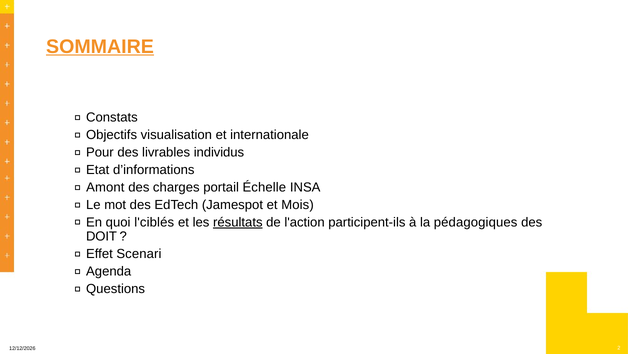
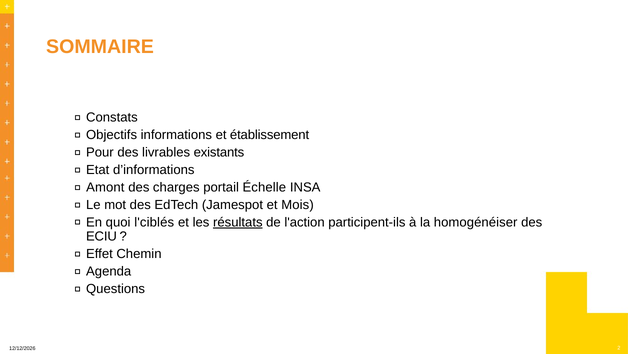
SOMMAIRE underline: present -> none
visualisation: visualisation -> informations
internationale: internationale -> établissement
individus: individus -> existants
pédagogiques: pédagogiques -> homogénéiser
DOIT: DOIT -> ECIU
Scenari: Scenari -> Chemin
